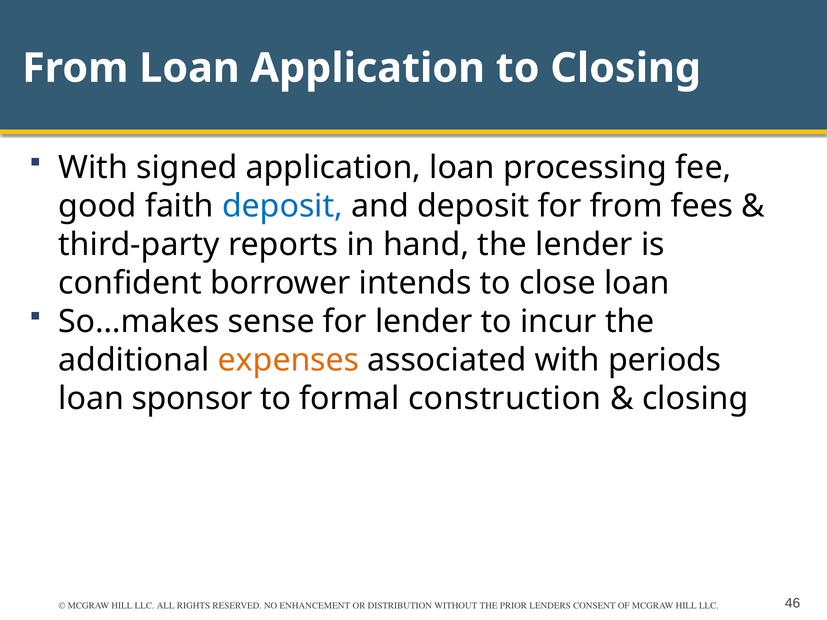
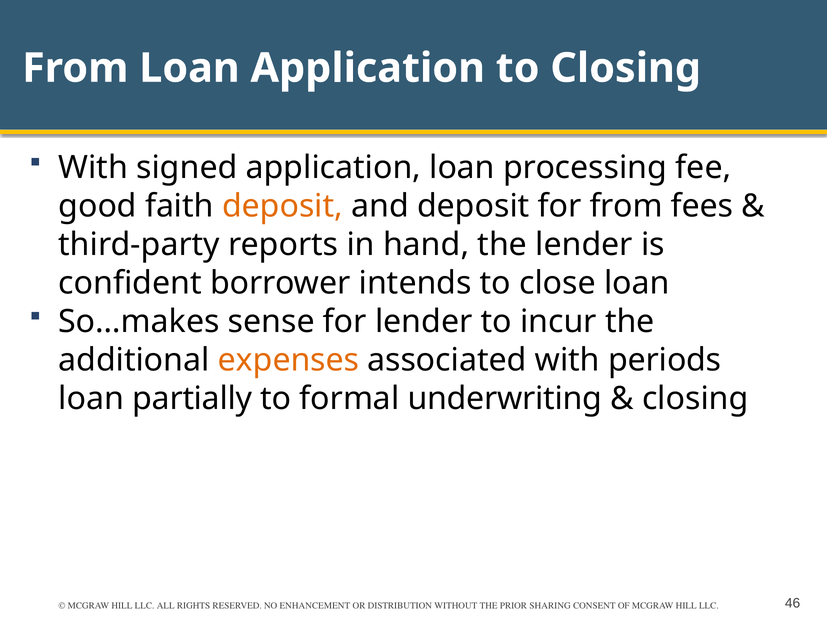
deposit at (283, 206) colour: blue -> orange
sponsor: sponsor -> partially
construction: construction -> underwriting
LENDERS: LENDERS -> SHARING
